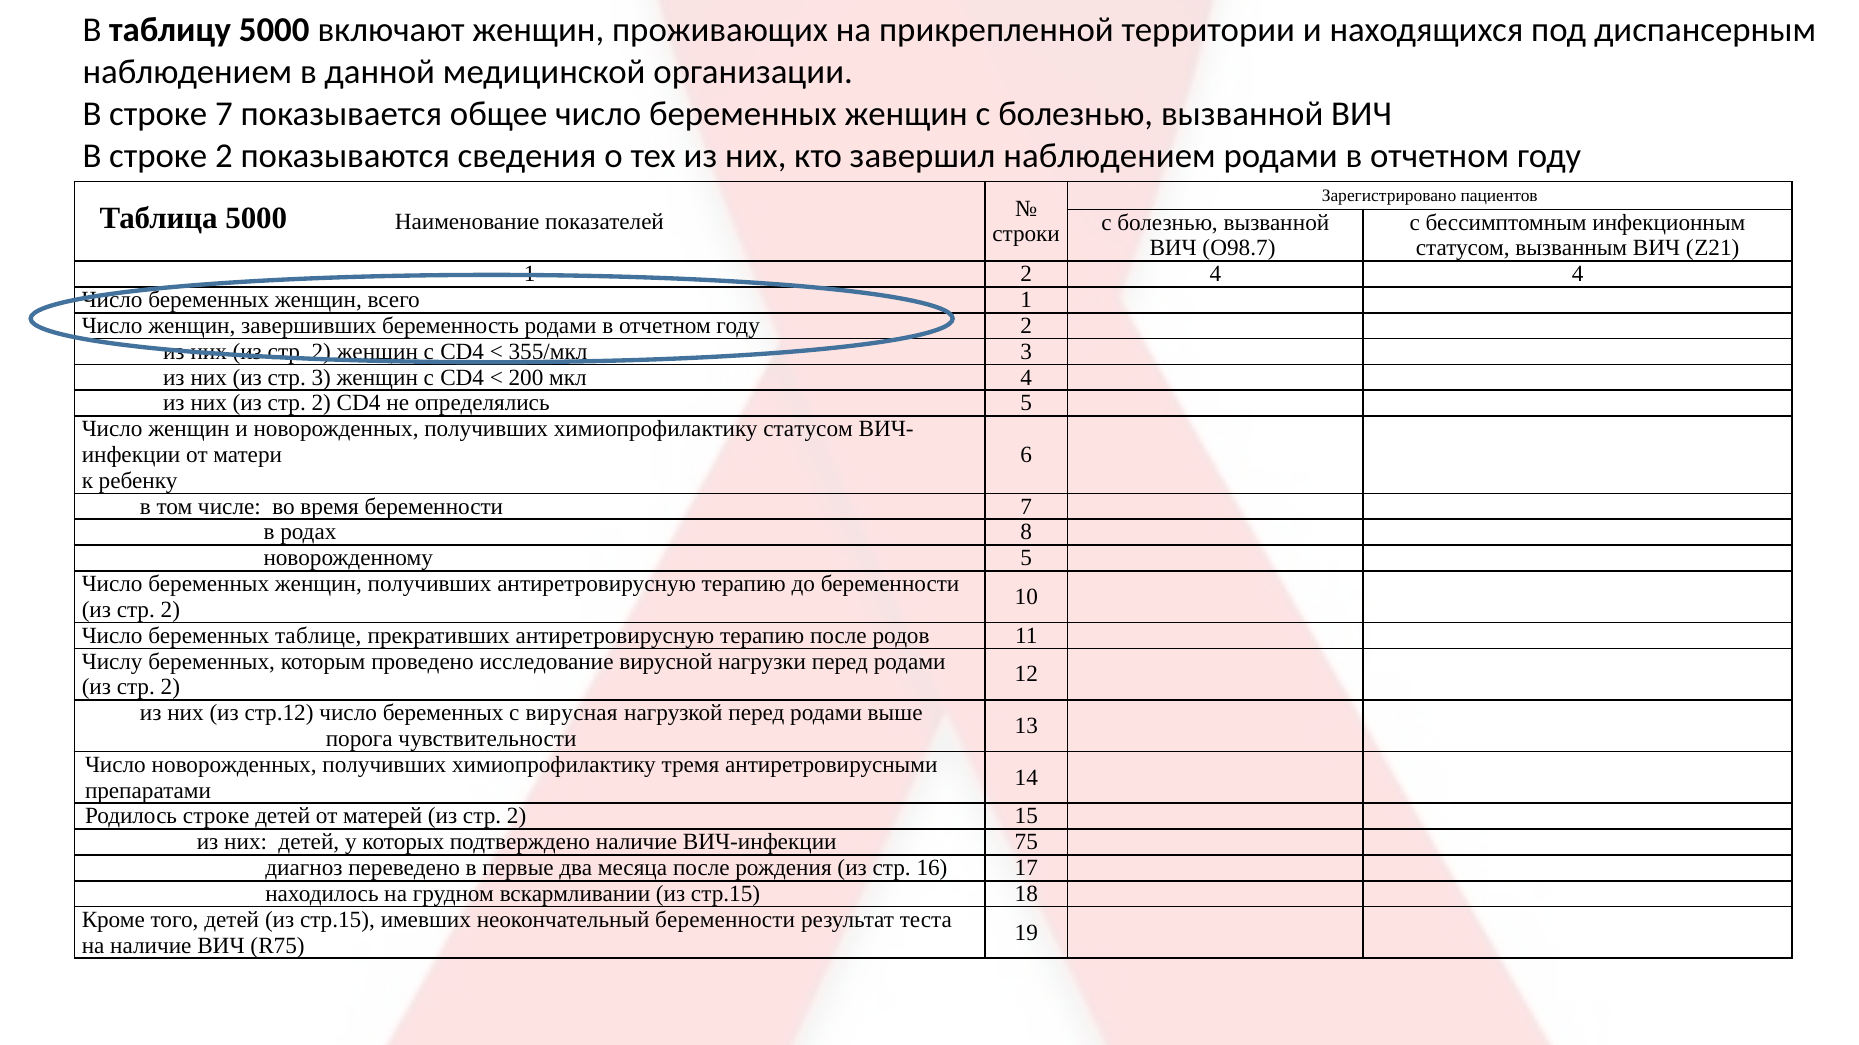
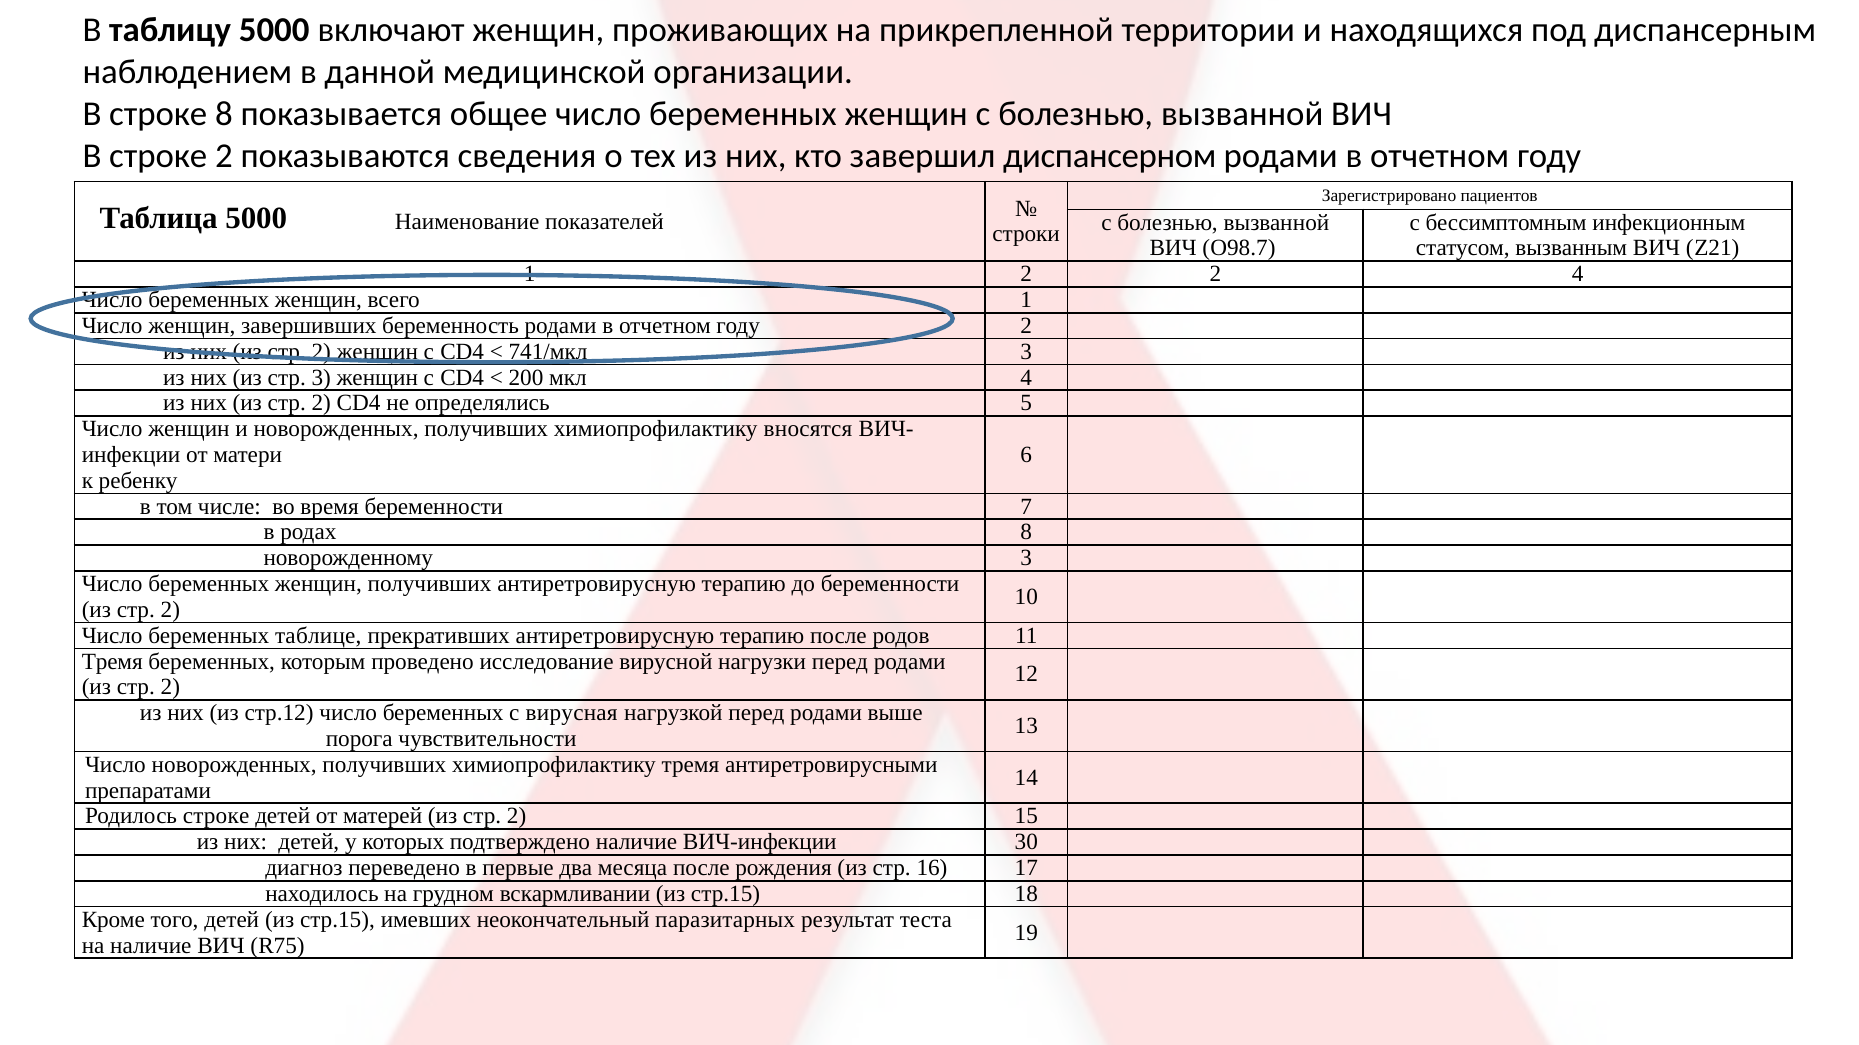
строке 7: 7 -> 8
завершил наблюдением: наблюдением -> диспансерном
2 4: 4 -> 2
355/мкл: 355/мкл -> 741/мкл
химиопрофилактику статусом: статусом -> вносятся
новорожденному 5: 5 -> 3
Числу at (112, 662): Числу -> Тремя
75: 75 -> 30
неокончательный беременности: беременности -> паразитарных
